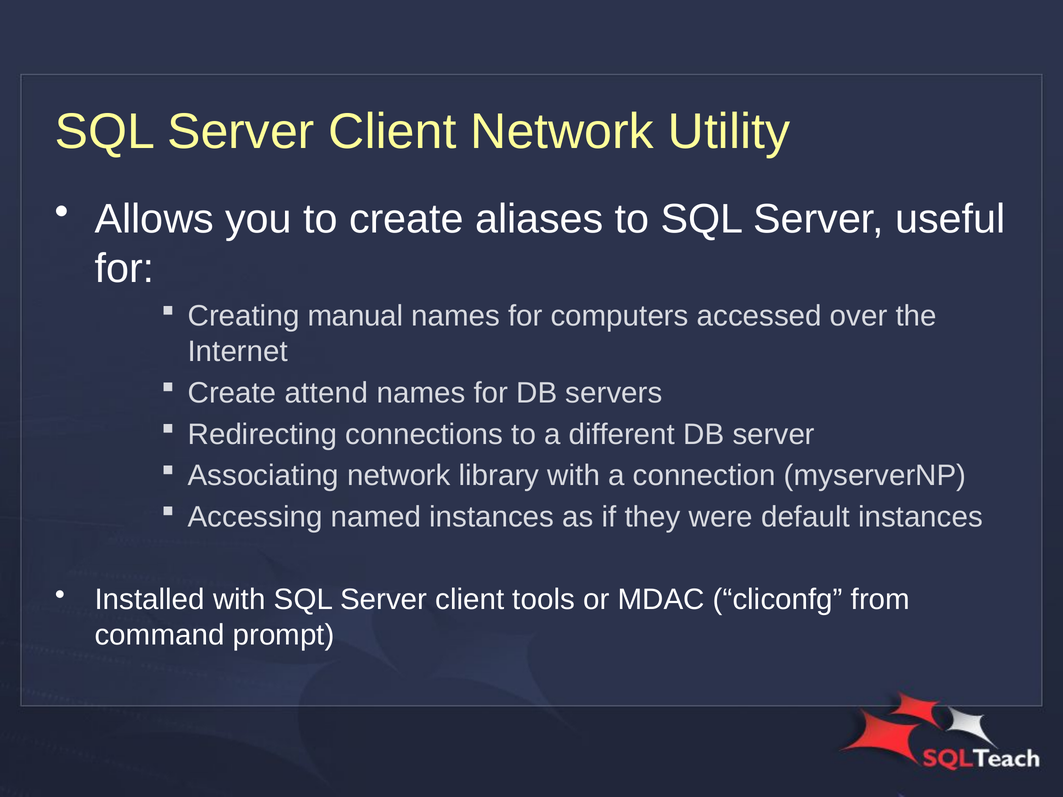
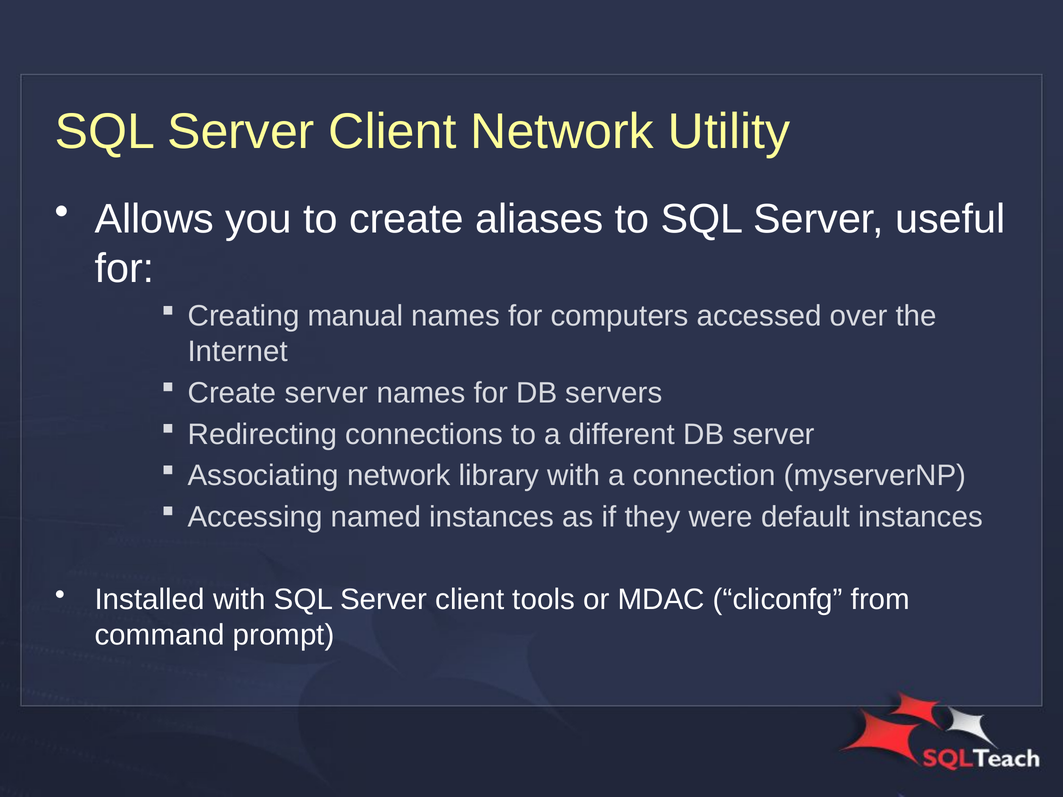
Create attend: attend -> server
